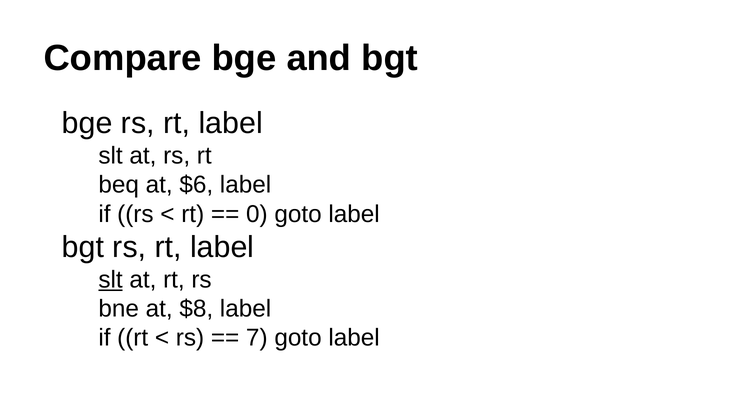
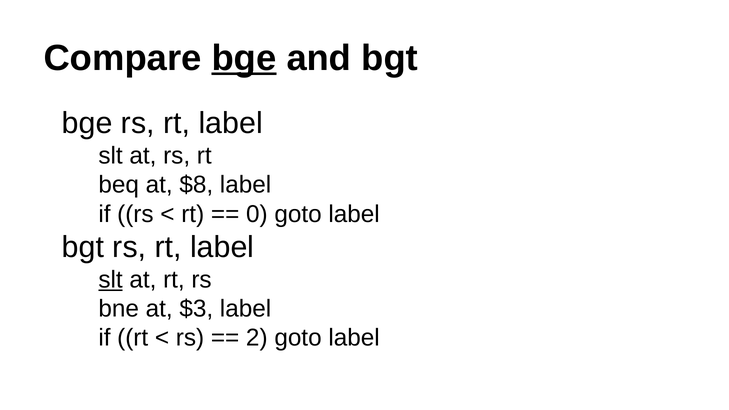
bge at (244, 58) underline: none -> present
$6: $6 -> $8
$8: $8 -> $3
7: 7 -> 2
